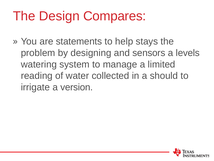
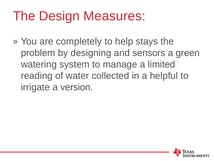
Compares: Compares -> Measures
statements: statements -> completely
levels: levels -> green
should: should -> helpful
